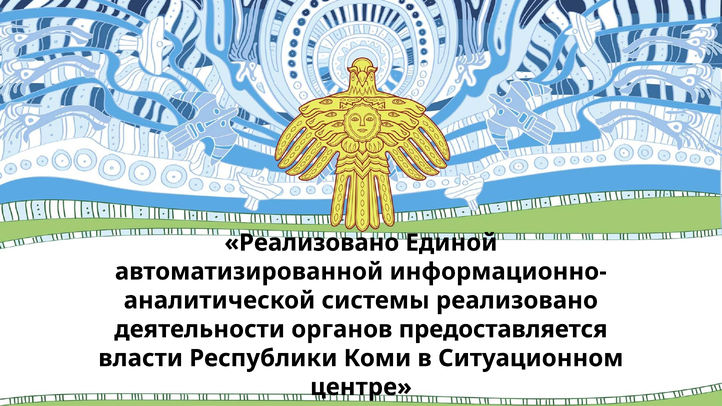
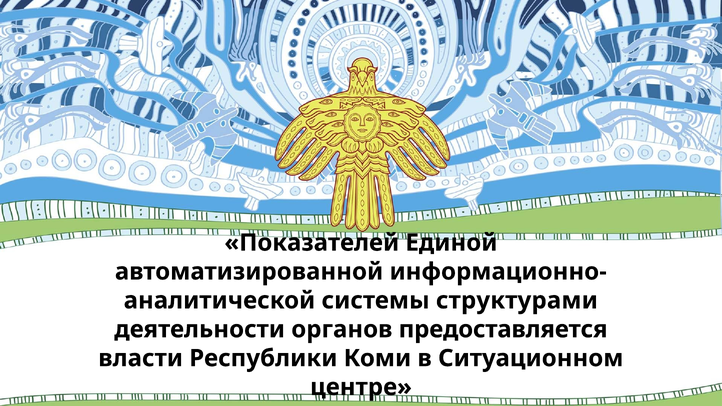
Реализовано at (312, 243): Реализовано -> Показателей
системы реализовано: реализовано -> структурами
